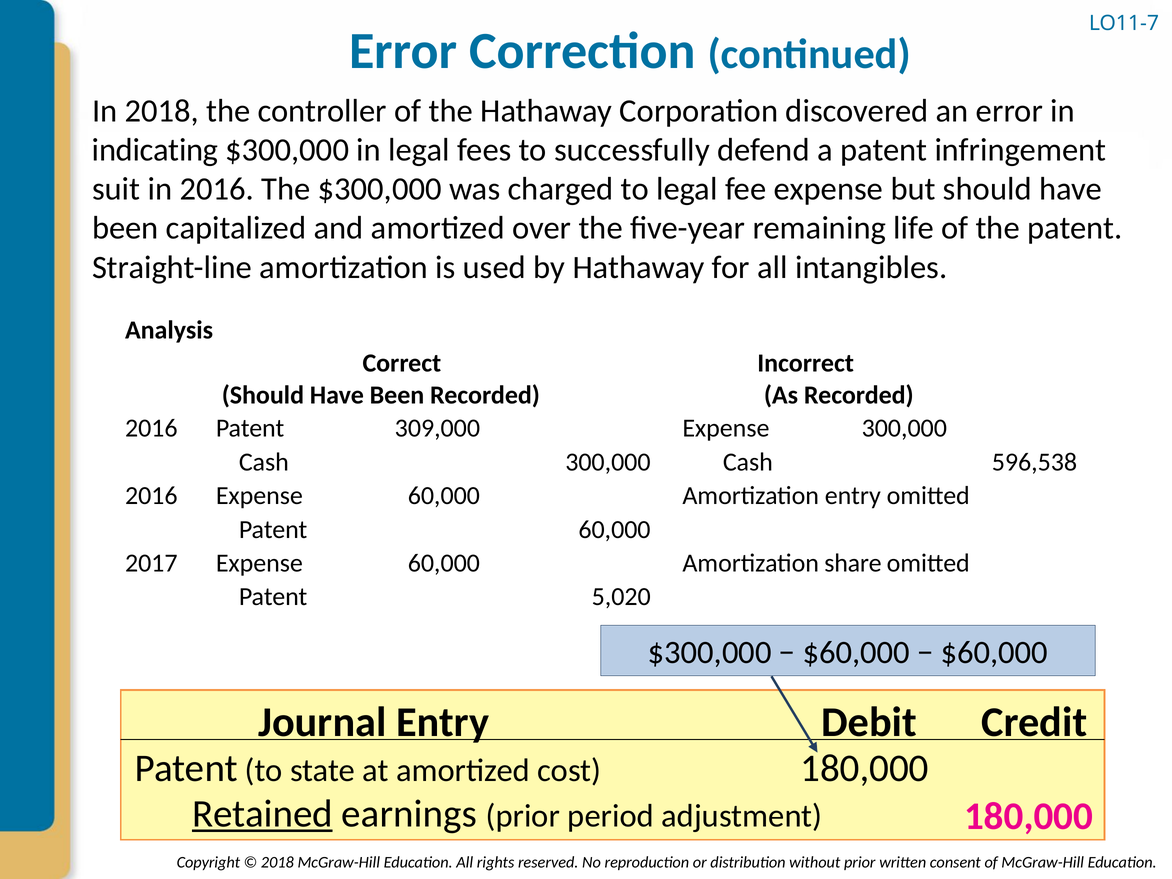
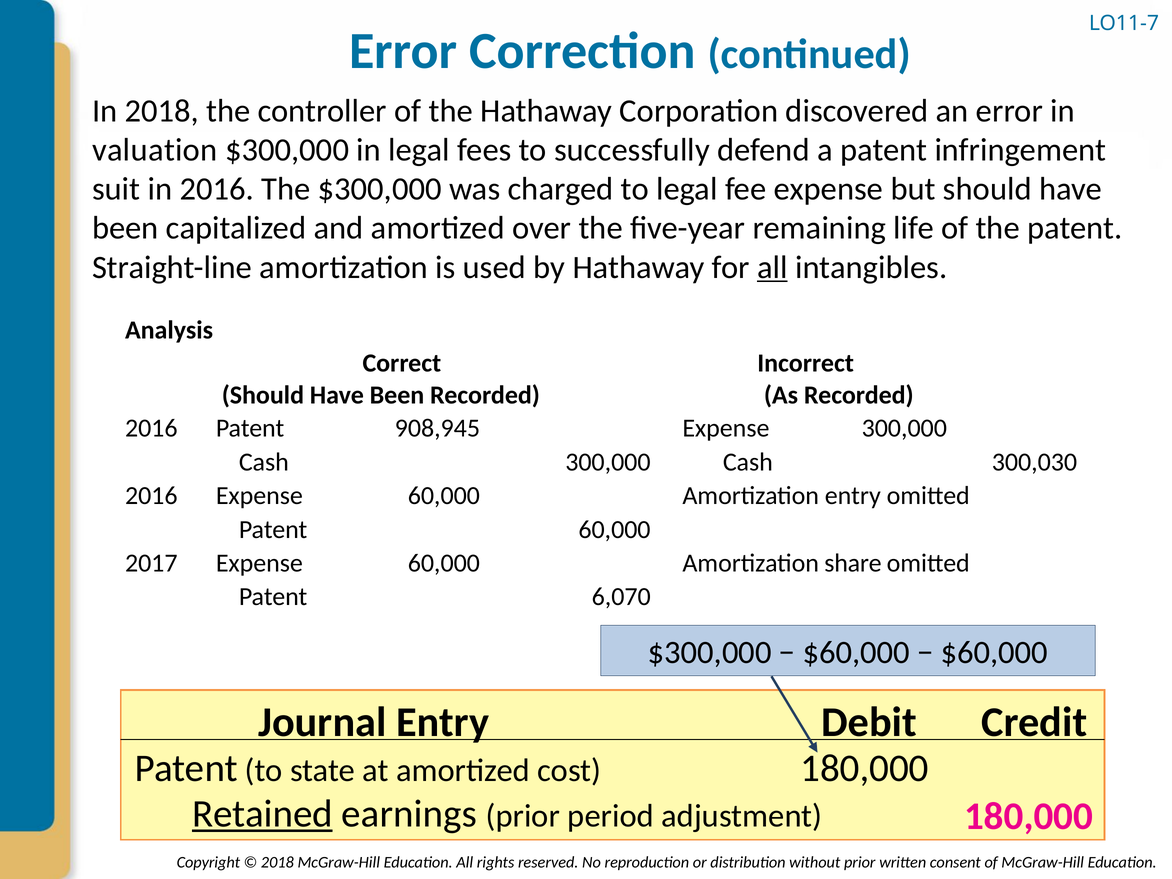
indicating: indicating -> valuation
all at (772, 267) underline: none -> present
309,000: 309,000 -> 908,945
596,538: 596,538 -> 300,030
5,020: 5,020 -> 6,070
